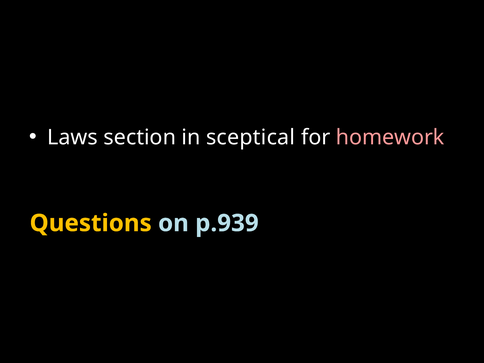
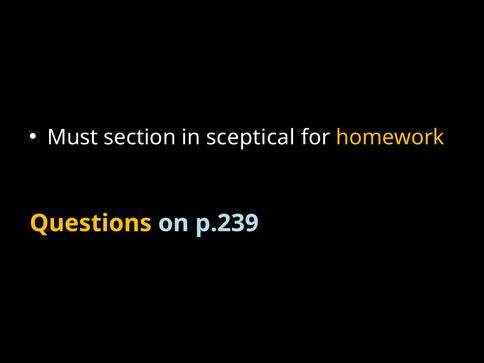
Laws: Laws -> Must
homework colour: pink -> yellow
p.939: p.939 -> p.239
